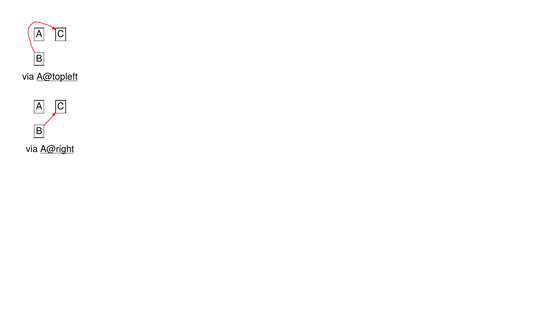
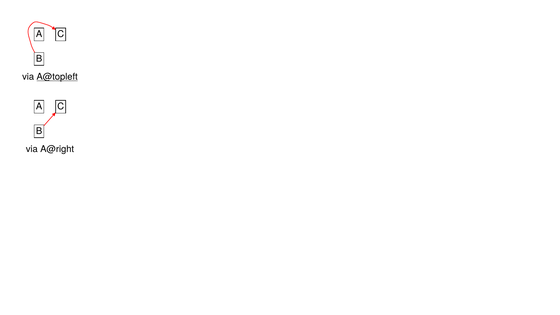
A@right underline: present -> none
